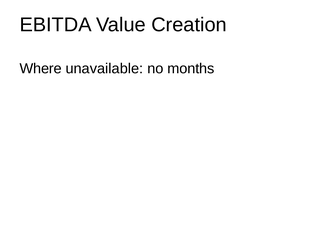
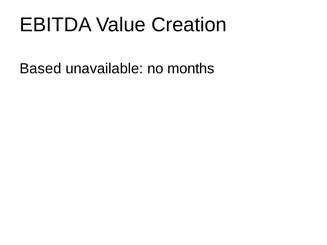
Where: Where -> Based
